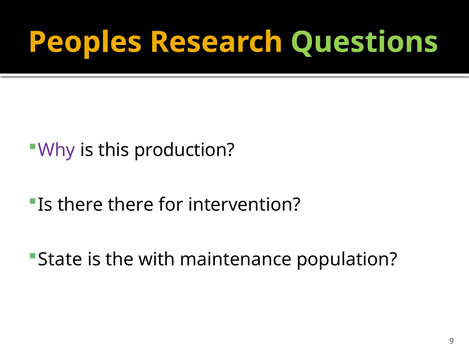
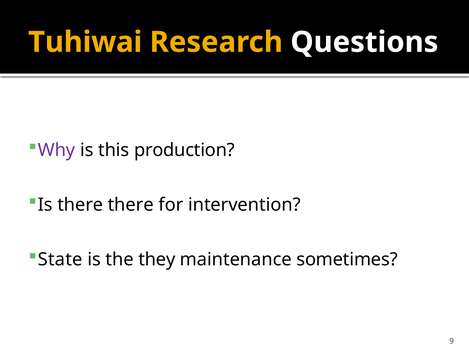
Peoples: Peoples -> Tuhiwai
Questions colour: light green -> white
with: with -> they
population: population -> sometimes
